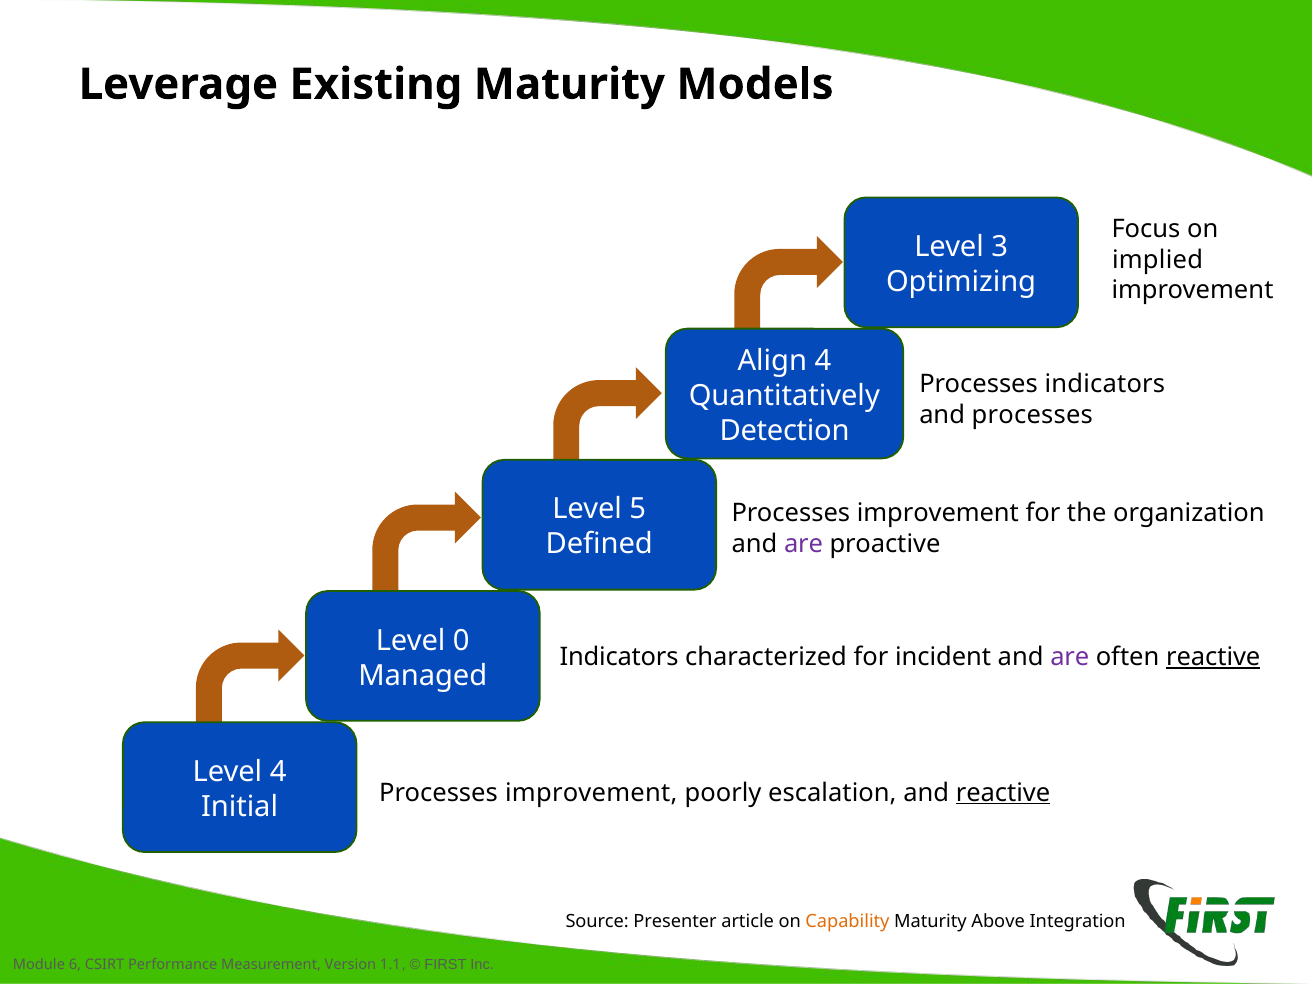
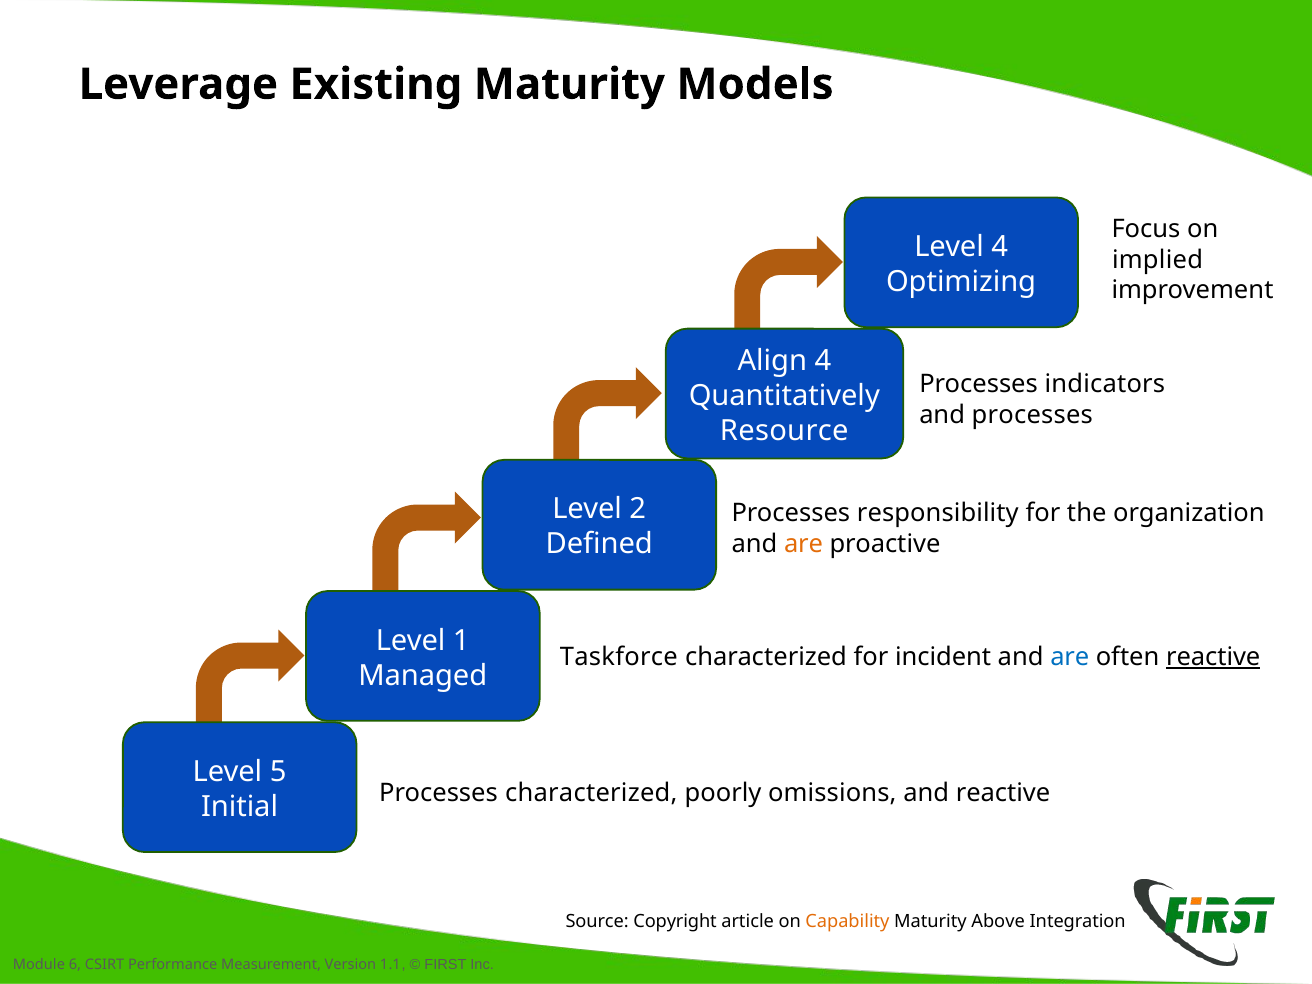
Level 3: 3 -> 4
Detection: Detection -> Resource
5: 5 -> 2
improvement at (938, 513): improvement -> responsibility
are at (803, 544) colour: purple -> orange
0: 0 -> 1
Indicators at (619, 657): Indicators -> Taskforce
are at (1070, 657) colour: purple -> blue
Level 4: 4 -> 5
improvement at (591, 793): improvement -> characterized
escalation: escalation -> omissions
reactive at (1003, 793) underline: present -> none
Presenter: Presenter -> Copyright
